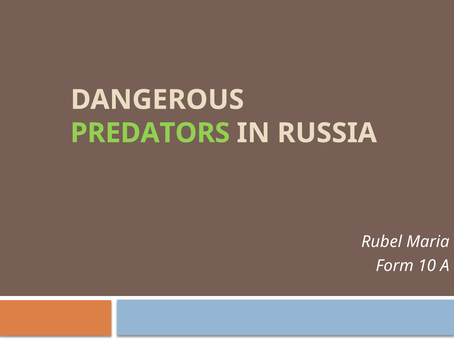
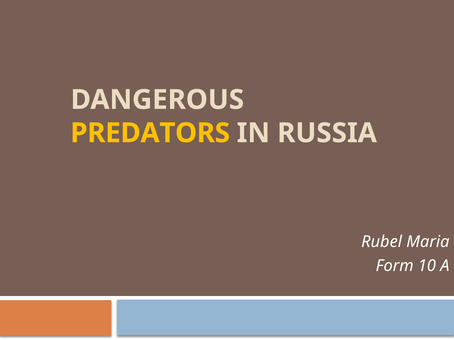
PREDATORS colour: light green -> yellow
